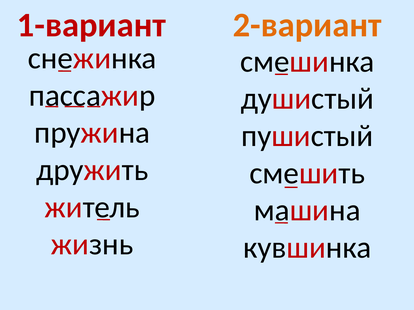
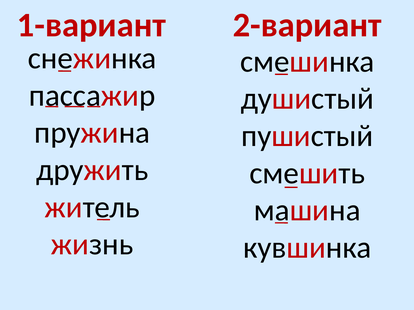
2-вариант colour: orange -> red
